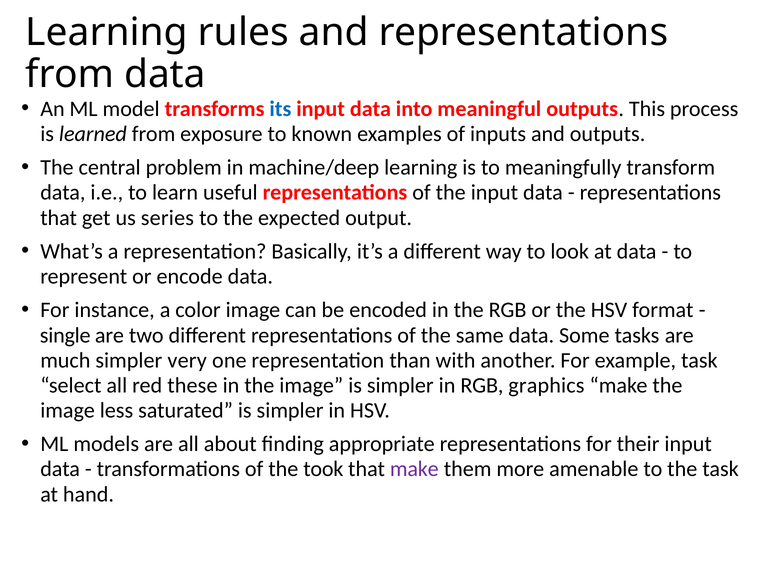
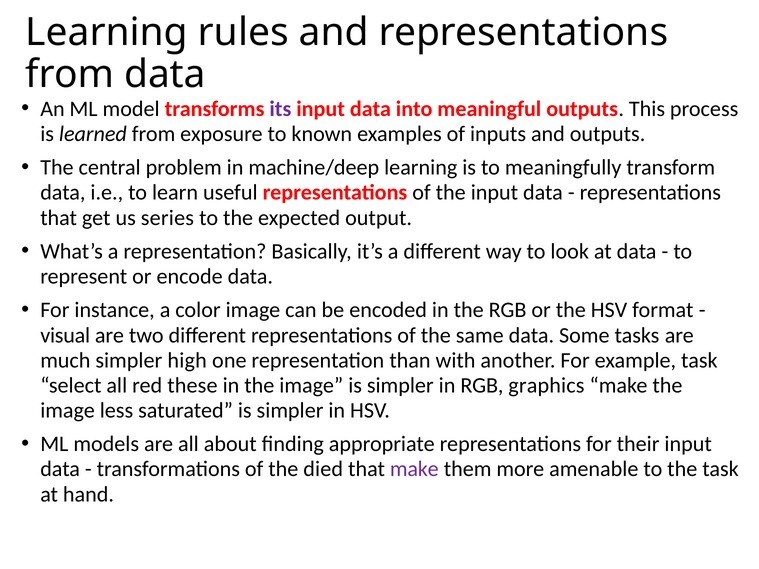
its colour: blue -> purple
single: single -> visual
very: very -> high
took: took -> died
